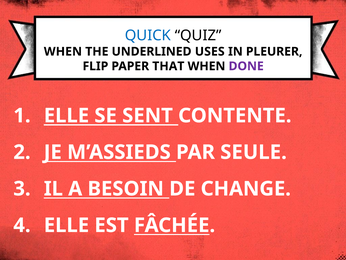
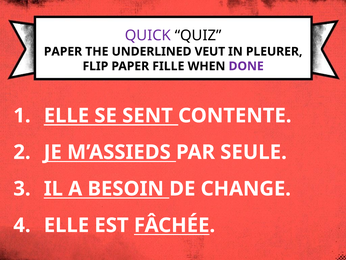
QUICK colour: blue -> purple
WHEN at (63, 51): WHEN -> PAPER
USES: USES -> VEUT
THAT: THAT -> FILLE
